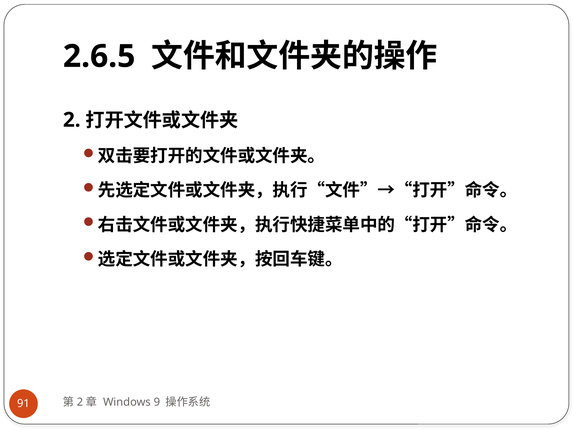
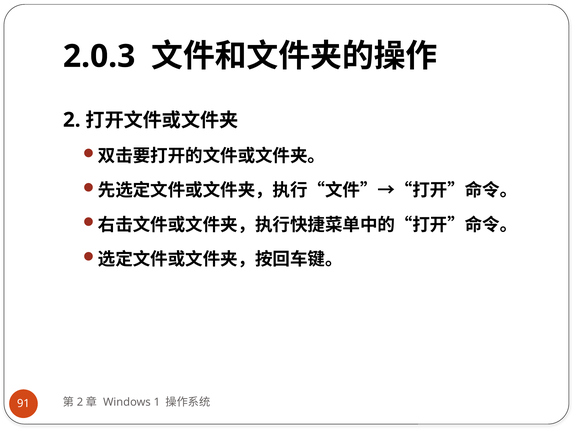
2.6.5: 2.6.5 -> 2.0.3
9: 9 -> 1
